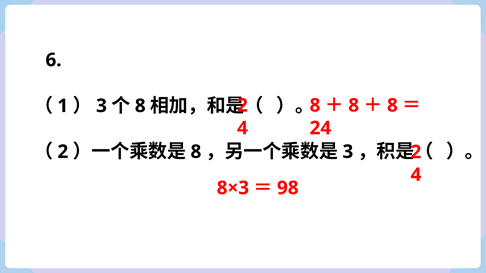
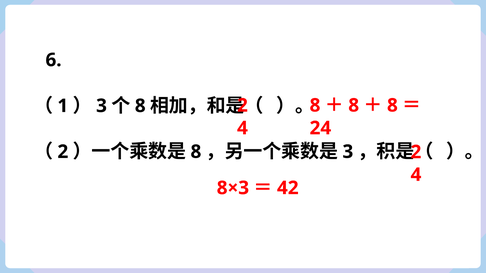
98: 98 -> 42
